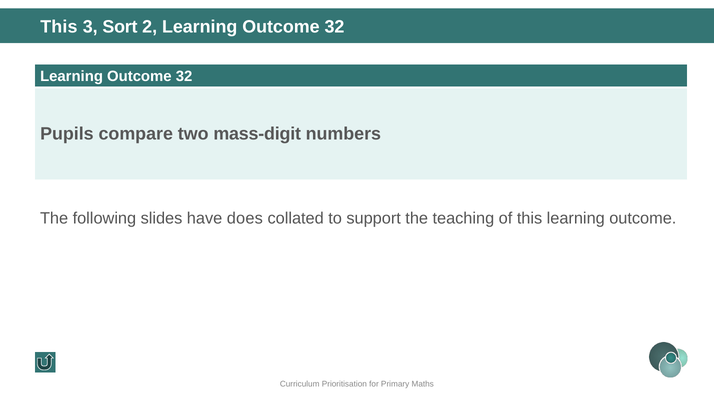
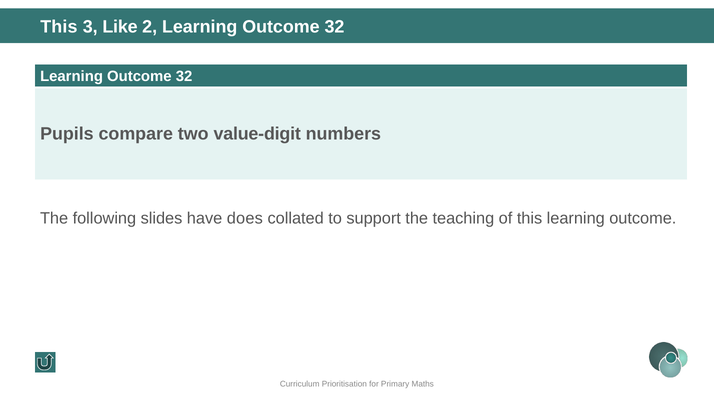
Sort: Sort -> Like
mass-digit: mass-digit -> value-digit
